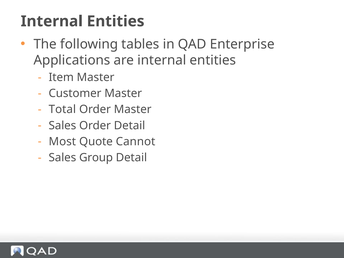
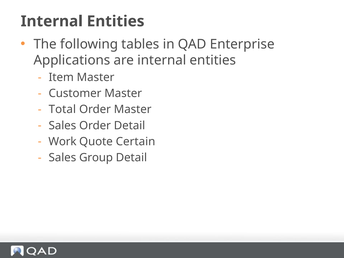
Most: Most -> Work
Cannot: Cannot -> Certain
